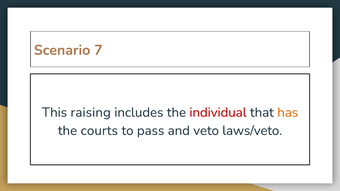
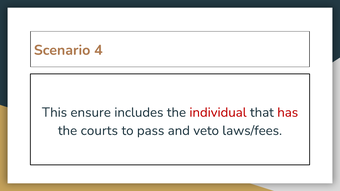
7: 7 -> 4
raising: raising -> ensure
has colour: orange -> red
laws/veto: laws/veto -> laws/fees
